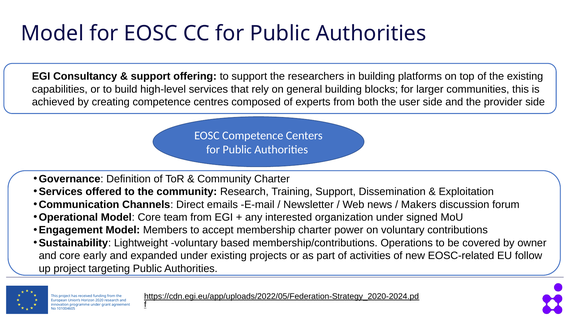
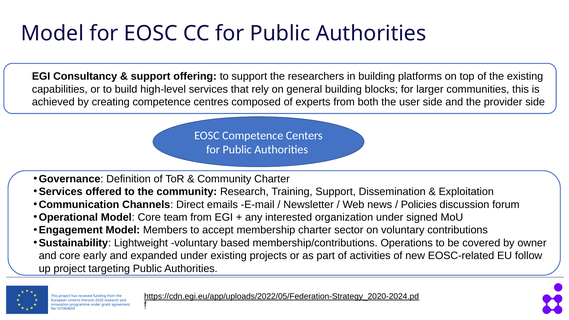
Makers: Makers -> Policies
power: power -> sector
